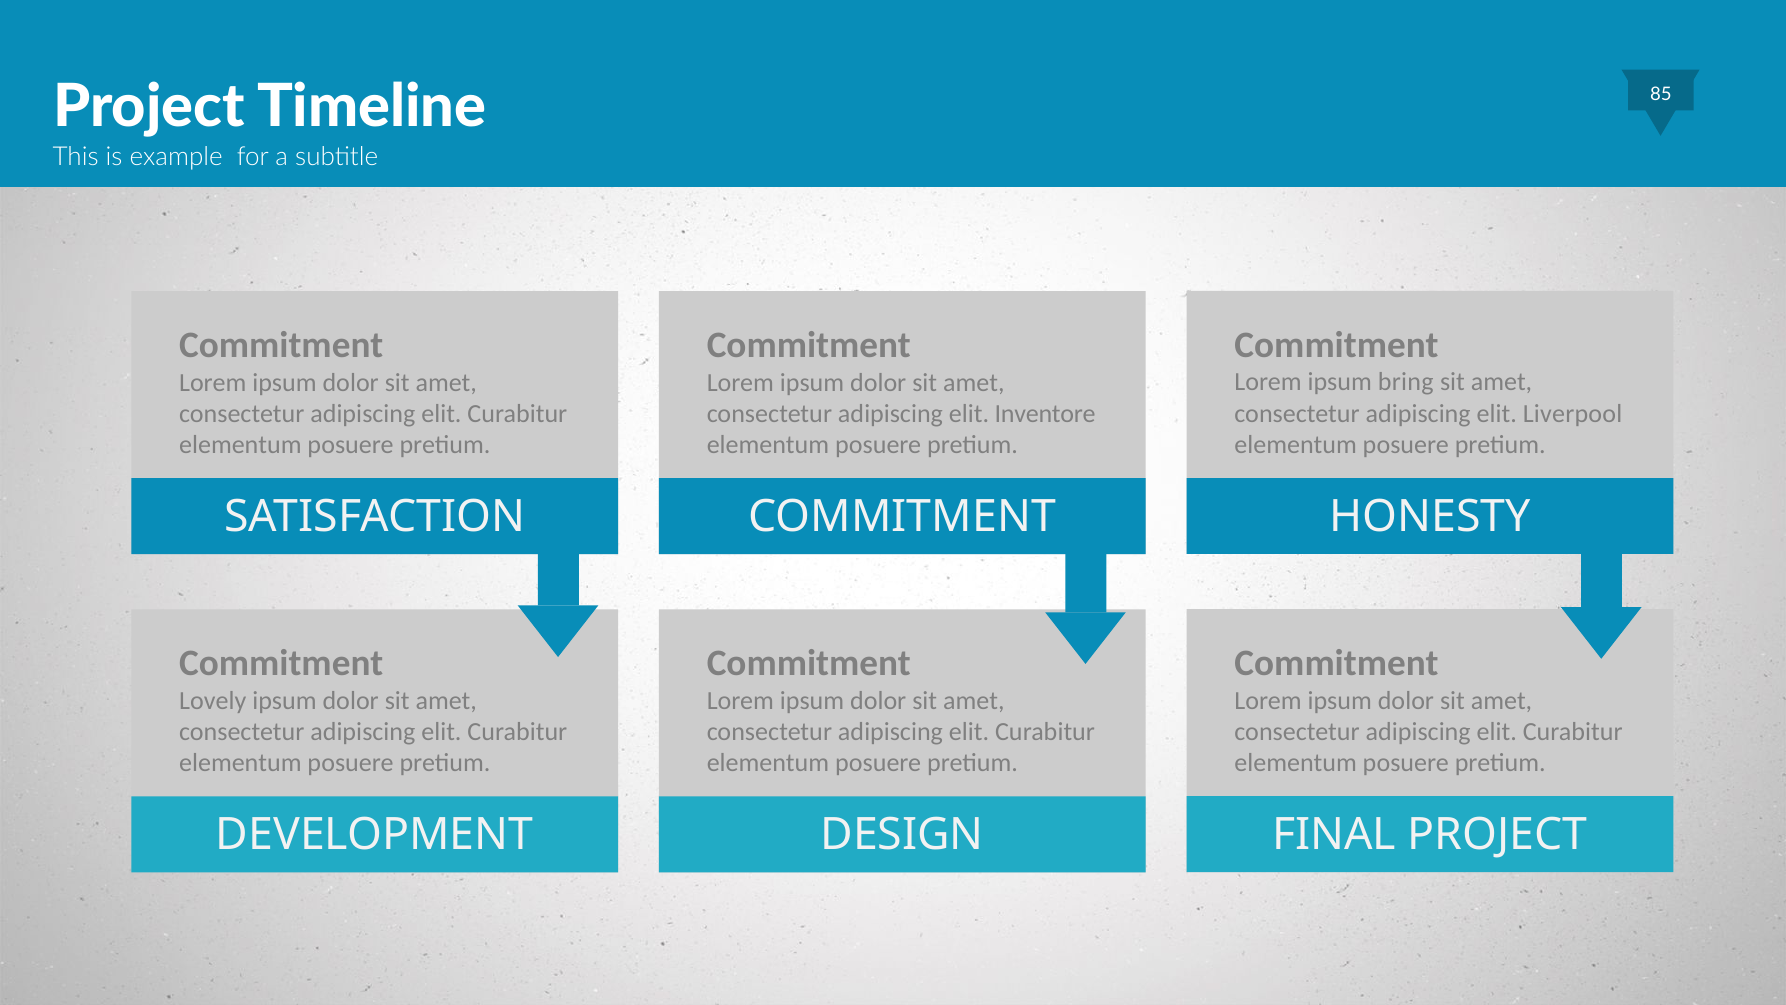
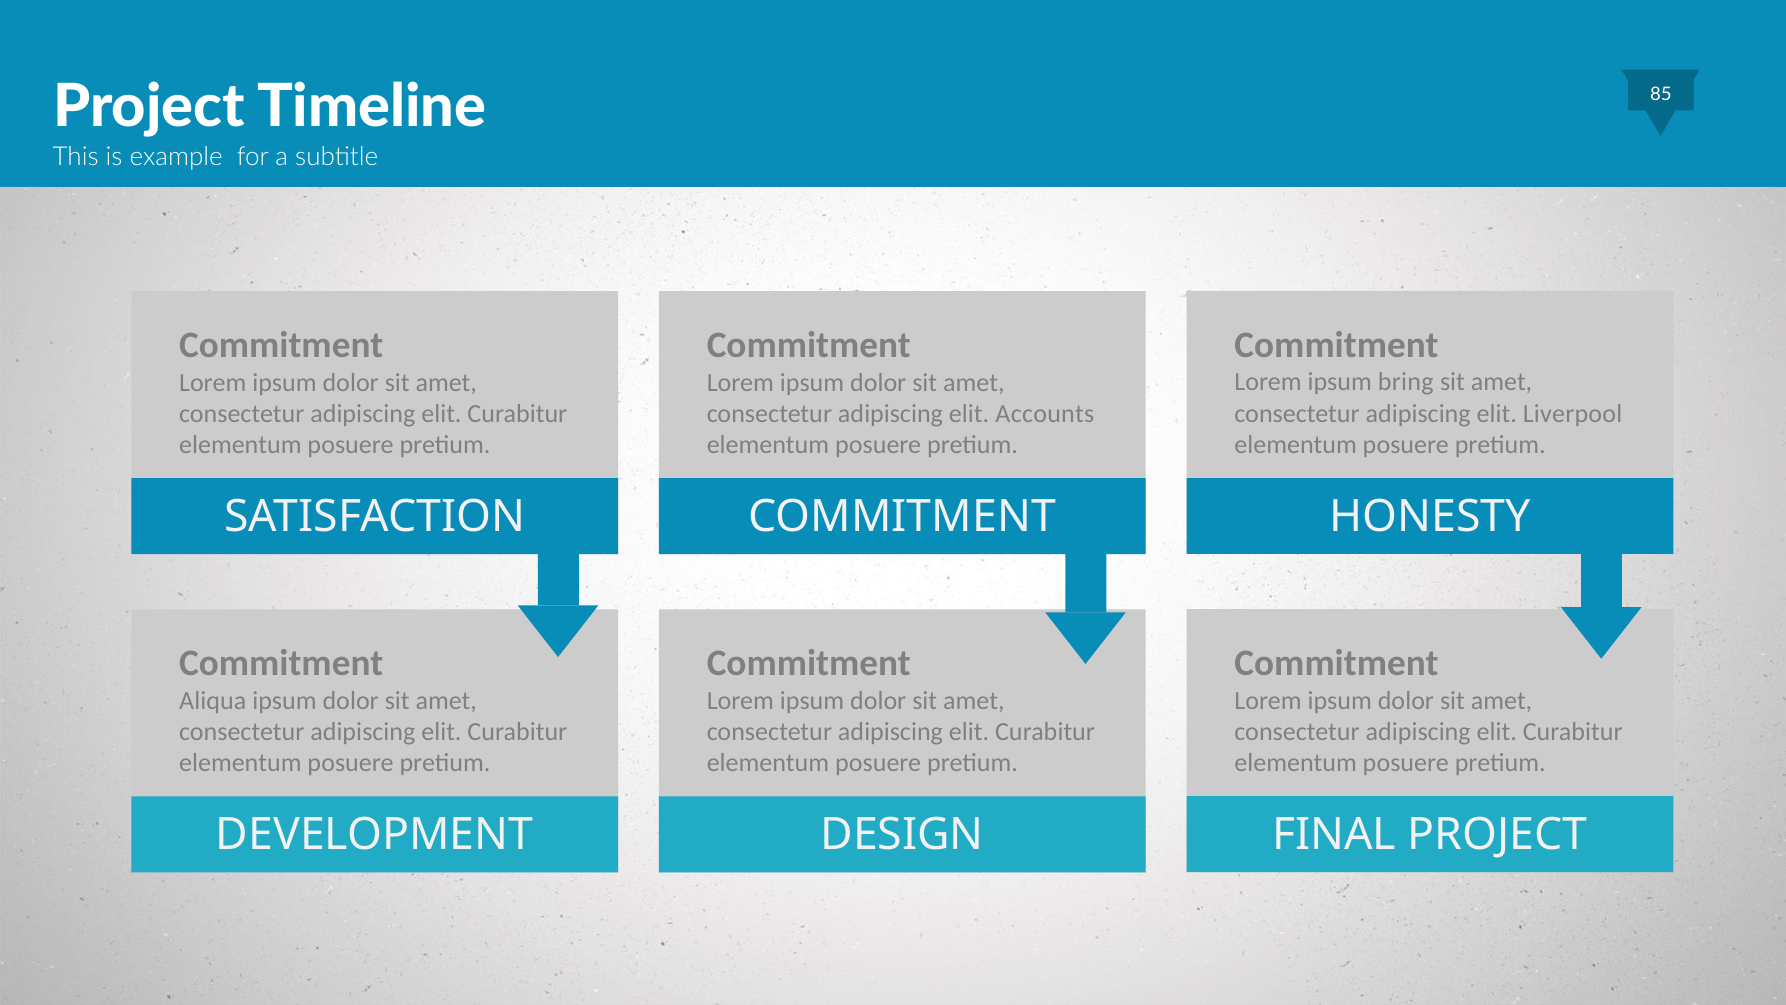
Inventore: Inventore -> Accounts
Lovely: Lovely -> Aliqua
